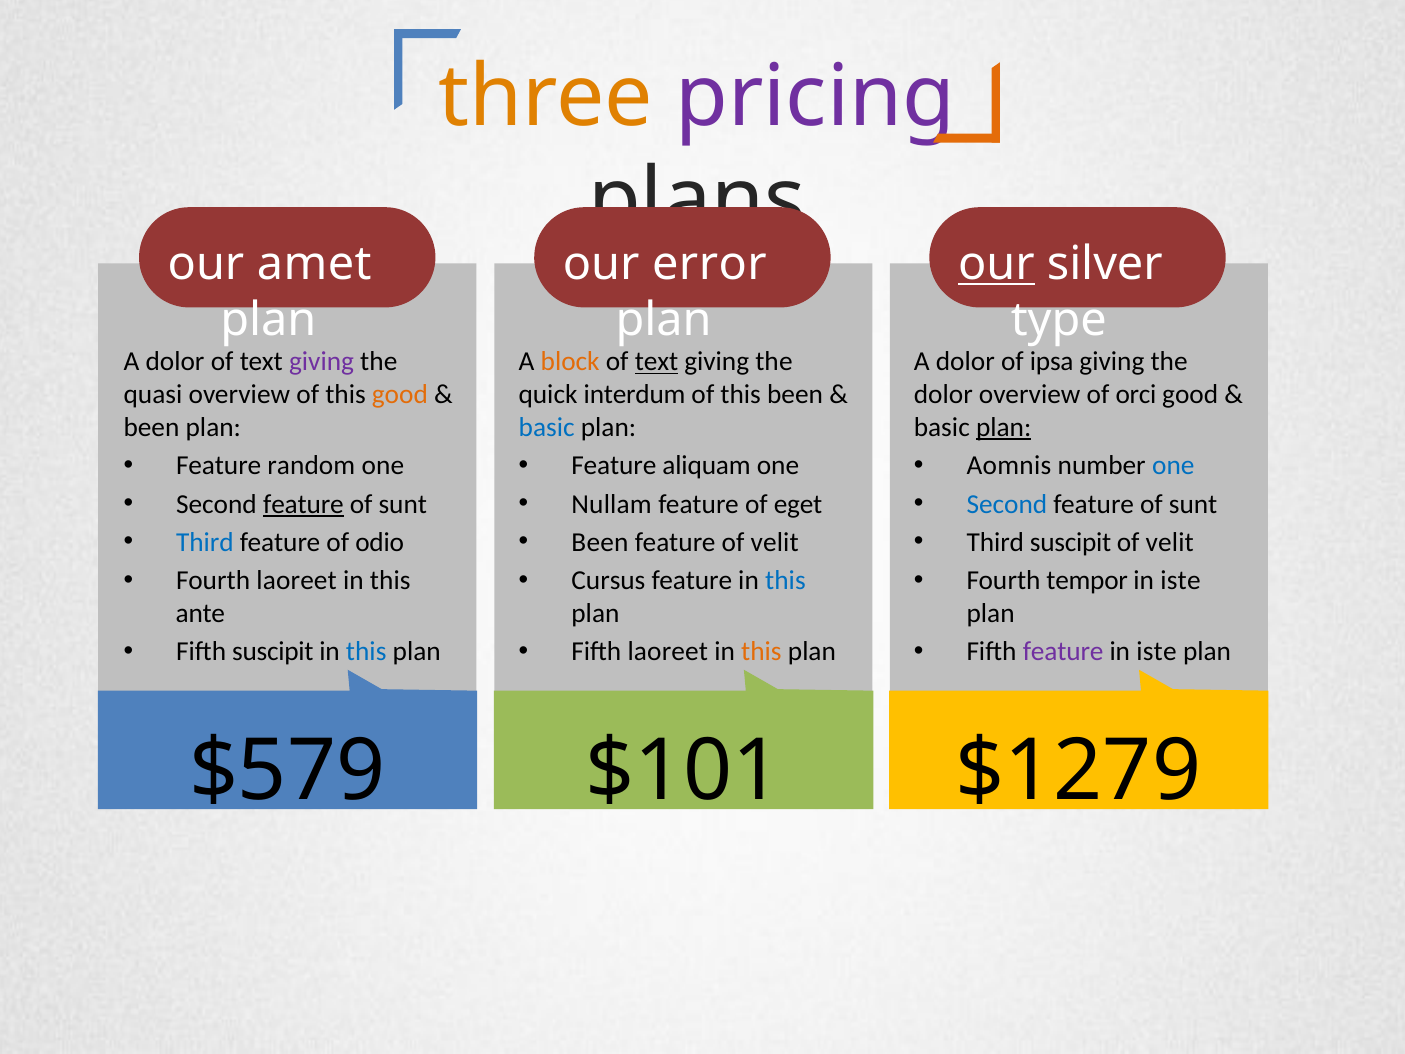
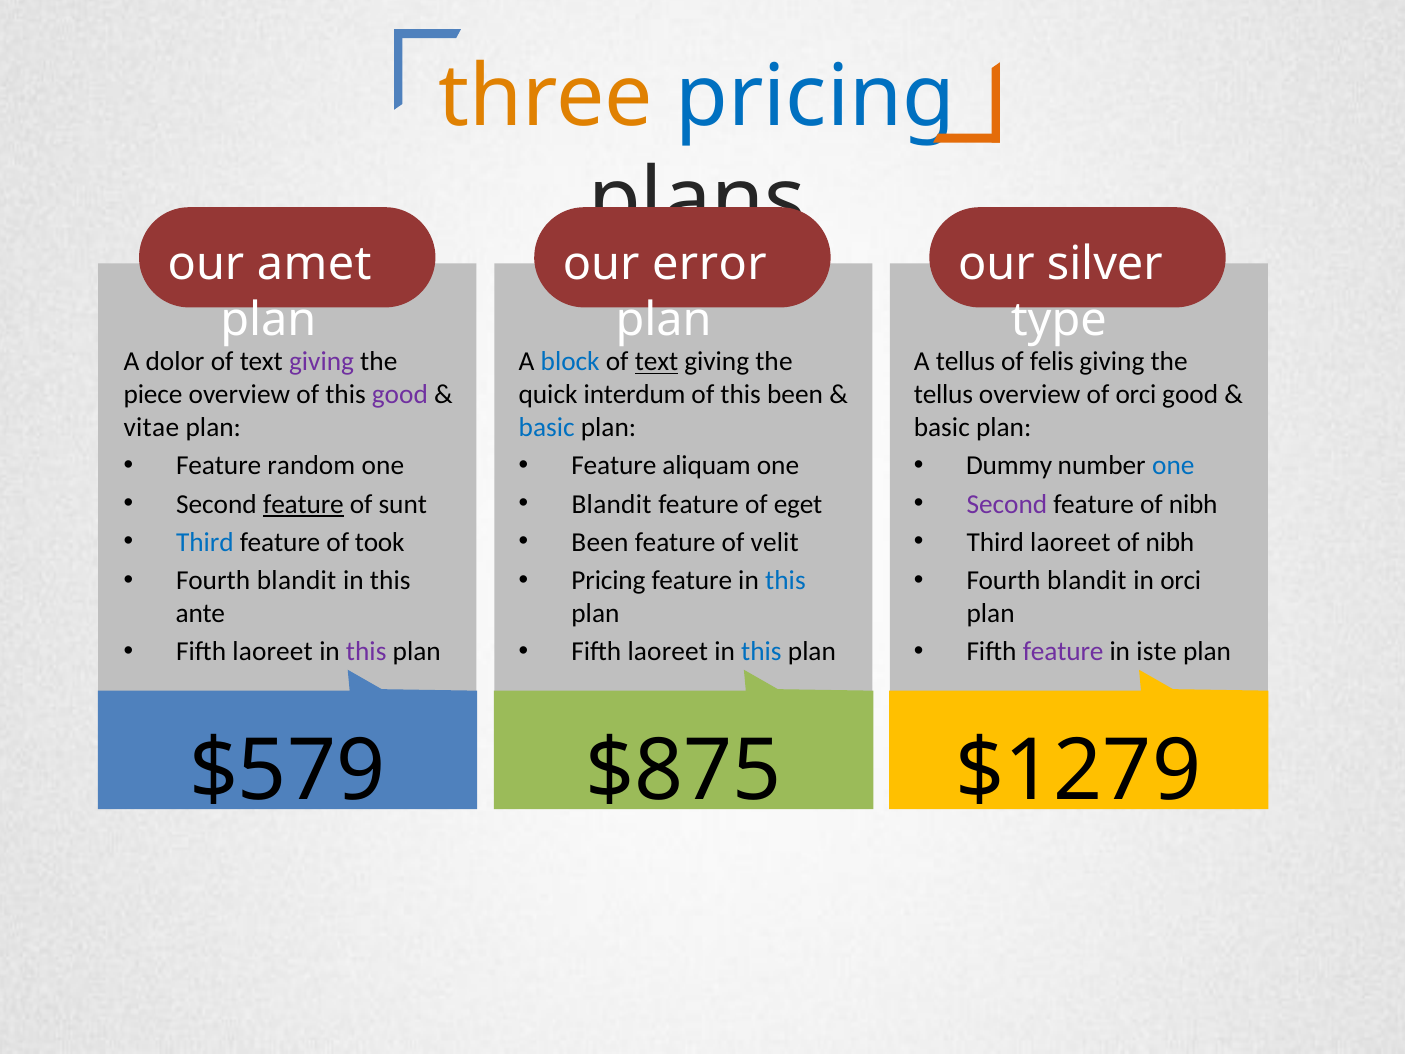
pricing at (815, 97) colour: purple -> blue
our at (996, 264) underline: present -> none
block colour: orange -> blue
dolor at (965, 362): dolor -> tellus
ipsa: ipsa -> felis
quasi: quasi -> piece
good at (400, 395) colour: orange -> purple
dolor at (943, 395): dolor -> tellus
been at (151, 427): been -> vitae
plan at (1004, 427) underline: present -> none
Aomnis: Aomnis -> Dummy
Nullam at (612, 504): Nullam -> Blandit
Second at (1007, 504) colour: blue -> purple
sunt at (1193, 504): sunt -> nibh
odio: odio -> took
Third suscipit: suscipit -> laoreet
velit at (1170, 542): velit -> nibh
laoreet at (297, 580): laoreet -> blandit
Cursus at (608, 580): Cursus -> Pricing
tempor at (1087, 580): tempor -> blandit
iste at (1180, 580): iste -> orci
suscipit at (273, 652): suscipit -> laoreet
this at (366, 652) colour: blue -> purple
this at (761, 652) colour: orange -> blue
$101: $101 -> $875
